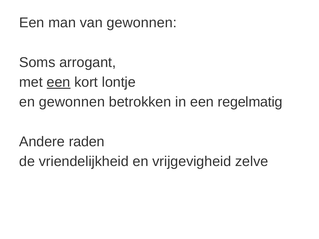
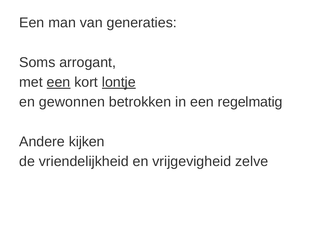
van gewonnen: gewonnen -> generaties
lontje underline: none -> present
raden: raden -> kijken
